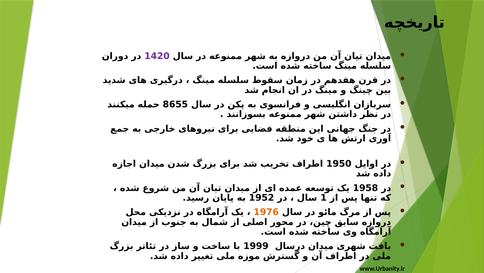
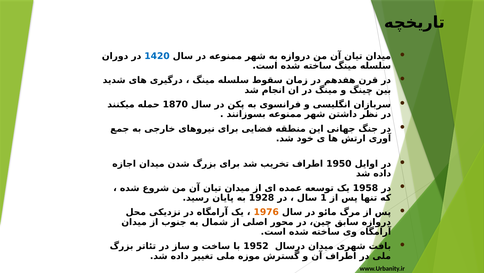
1420 colour: purple -> blue
8655: 8655 -> 1870
1952: 1952 -> 1928
1999: 1999 -> 1952
